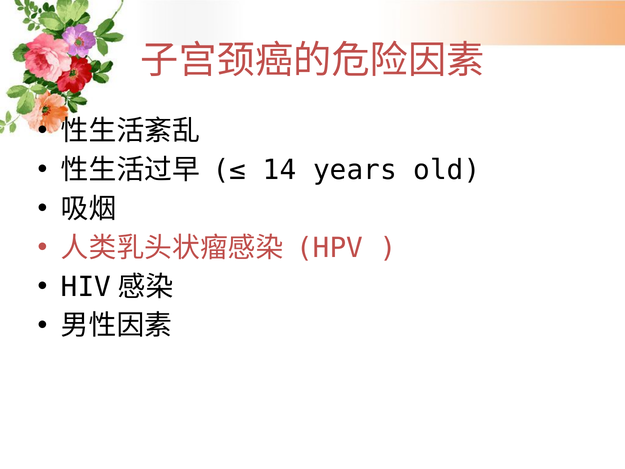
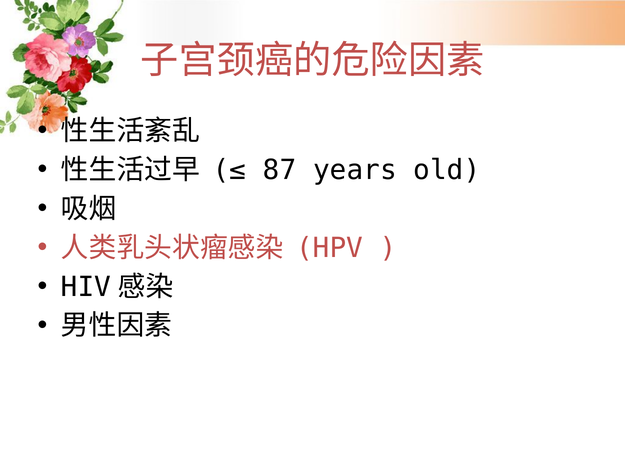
14: 14 -> 87
